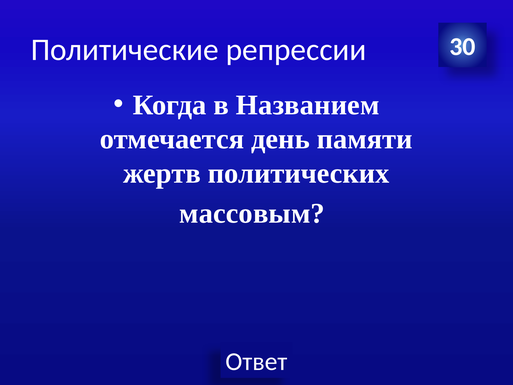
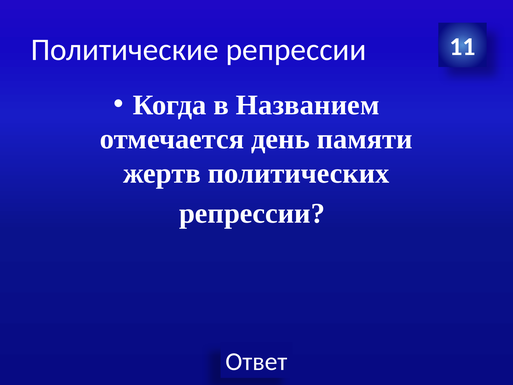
30: 30 -> 11
массовым at (252, 213): массовым -> репрессии
